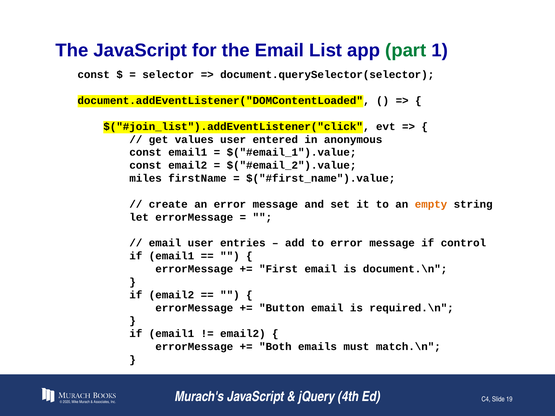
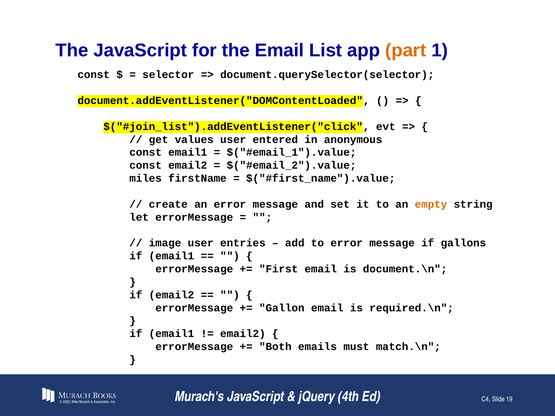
part colour: green -> orange
email at (165, 243): email -> image
control: control -> gallons
Button: Button -> Gallon
